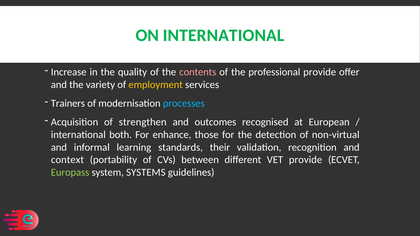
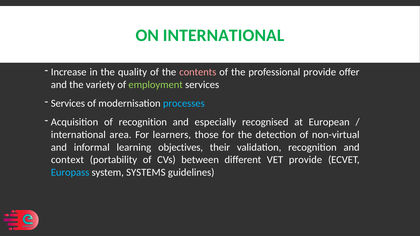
employment colour: yellow -> light green
Trainers at (68, 103): Trainers -> Services
of strengthen: strengthen -> recognition
outcomes: outcomes -> especially
both: both -> area
enhance: enhance -> learners
standards: standards -> objectives
Europass colour: light green -> light blue
